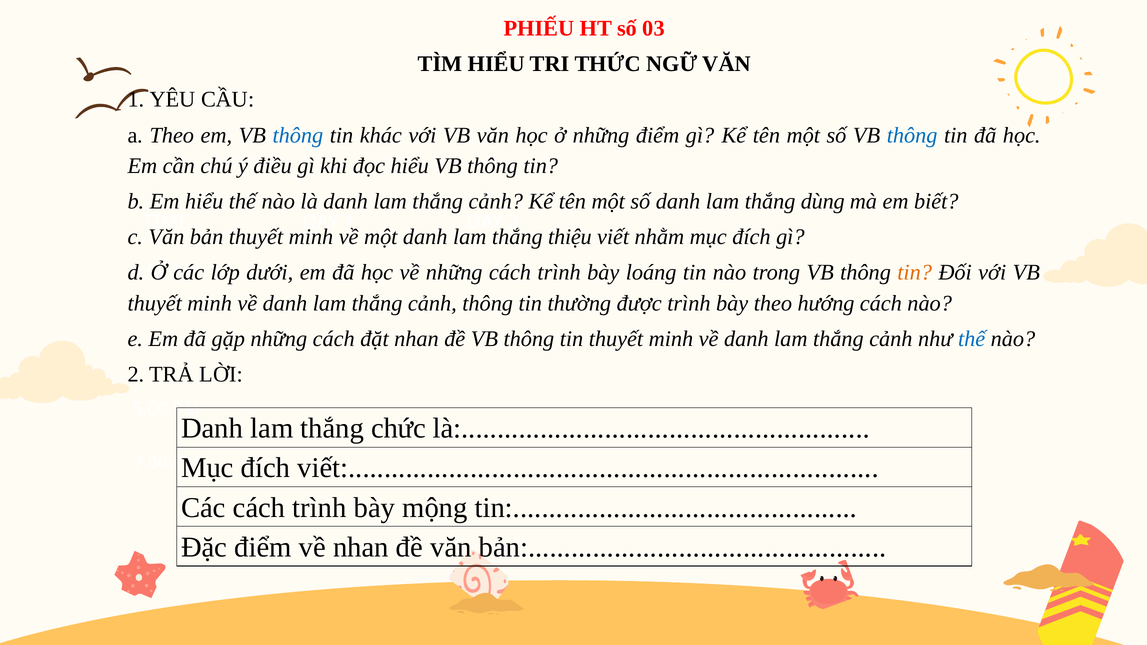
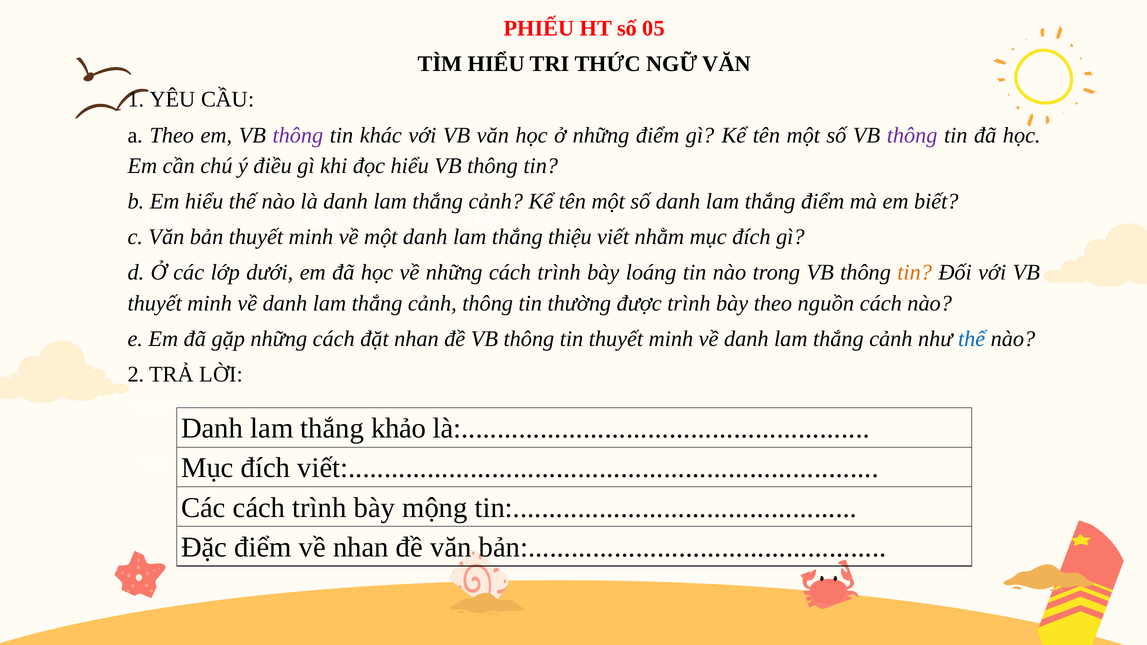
03: 03 -> 05
thông at (298, 135) colour: blue -> purple
thông at (912, 135) colour: blue -> purple
thắng dùng: dùng -> điểm
hướng: hướng -> nguồn
chức: chức -> khảo
